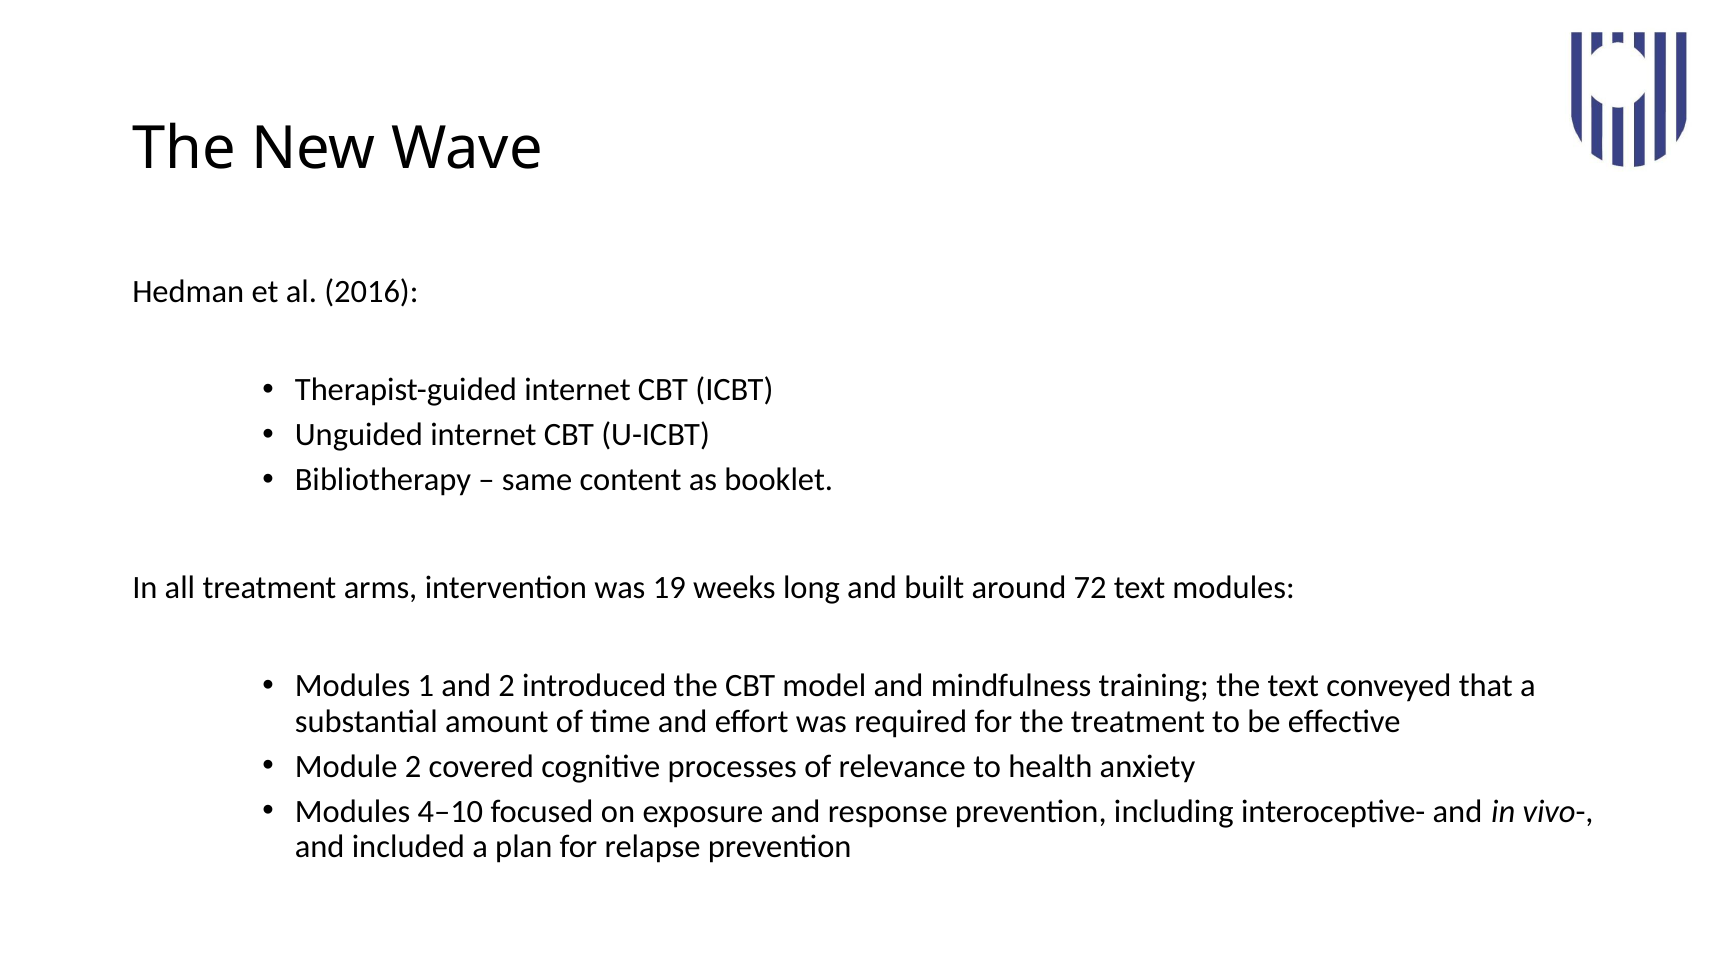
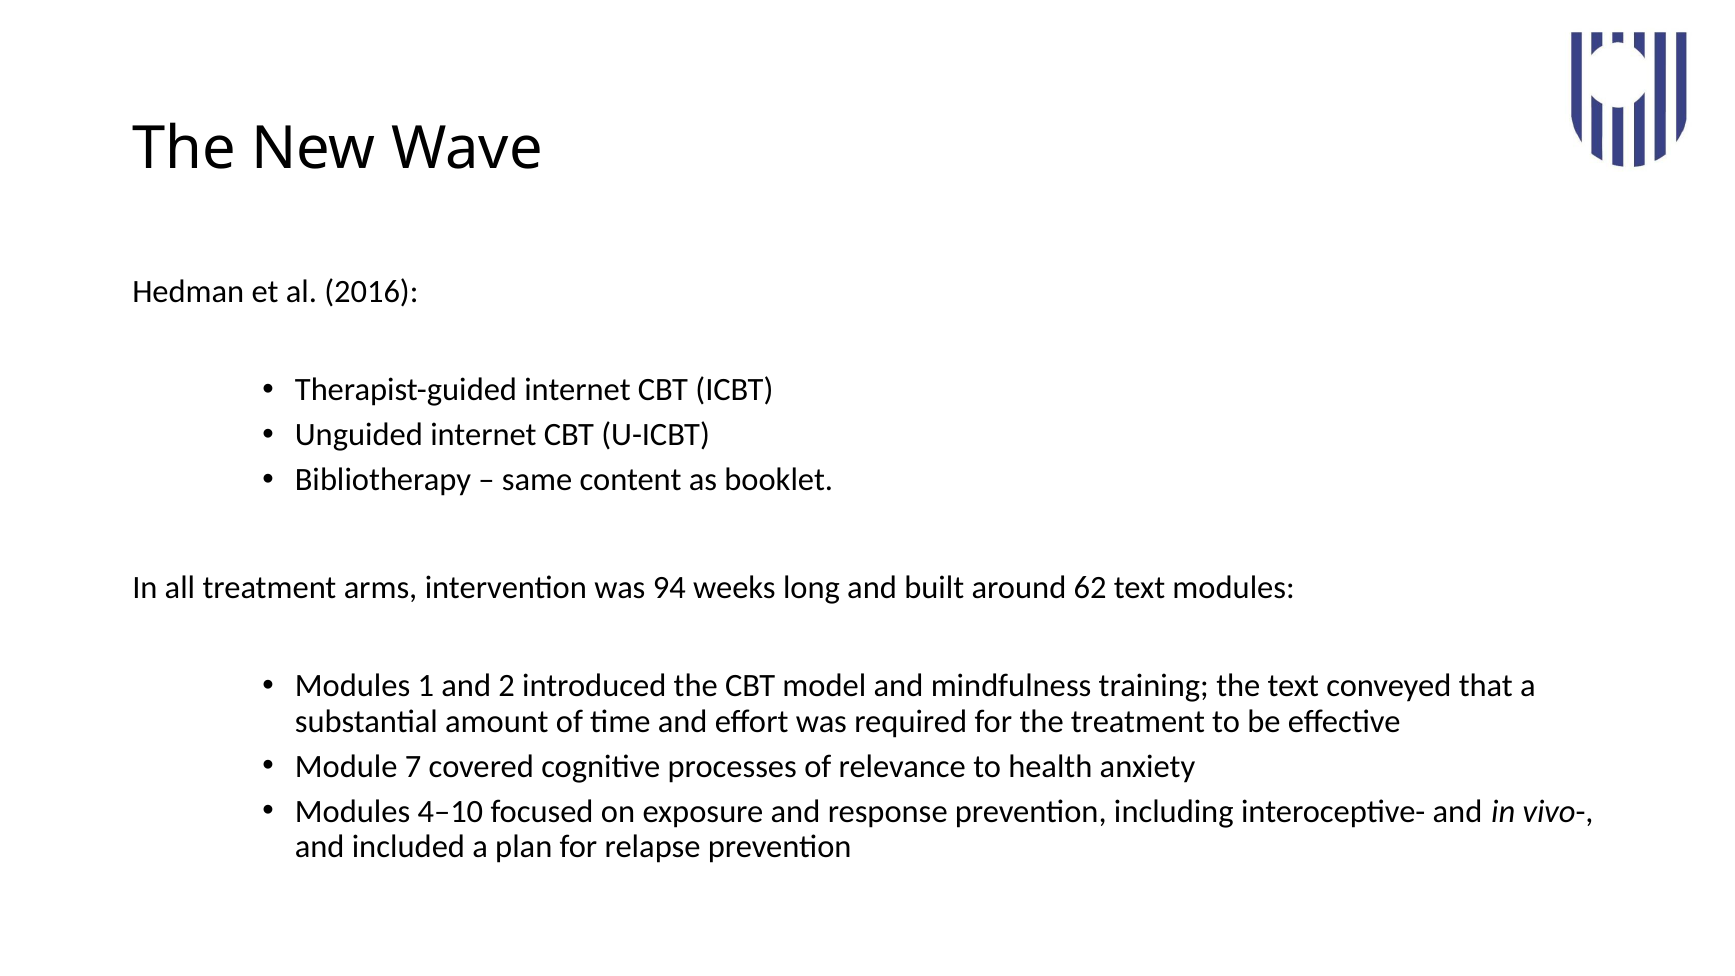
19: 19 -> 94
72: 72 -> 62
Module 2: 2 -> 7
